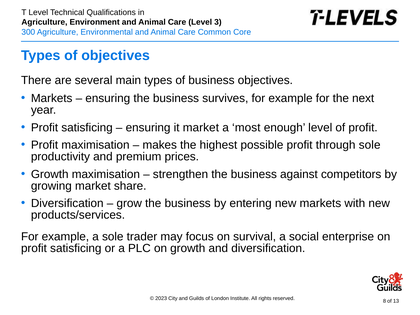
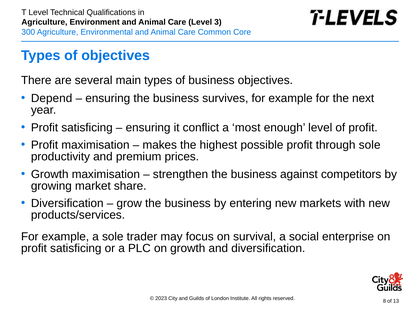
Markets at (52, 98): Markets -> Depend
it market: market -> conflict
